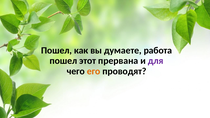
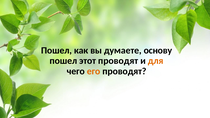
работа: работа -> основу
этот прервана: прервана -> проводят
для colour: purple -> orange
